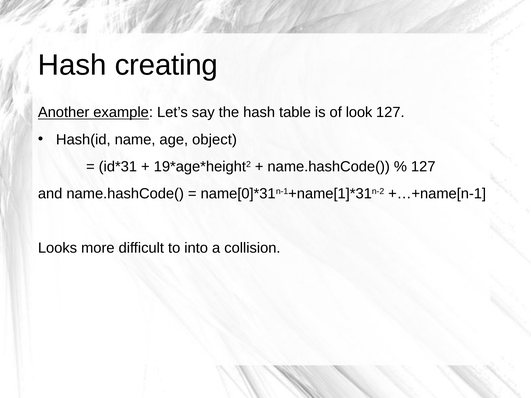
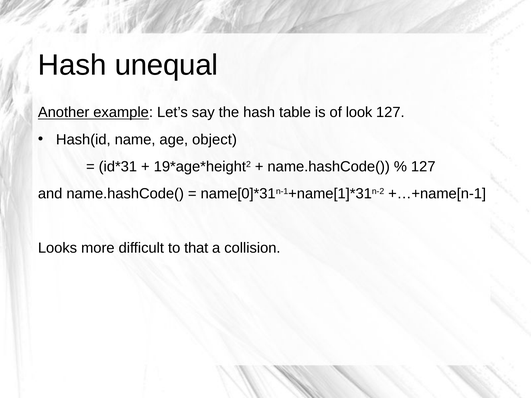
creating: creating -> unequal
into: into -> that
